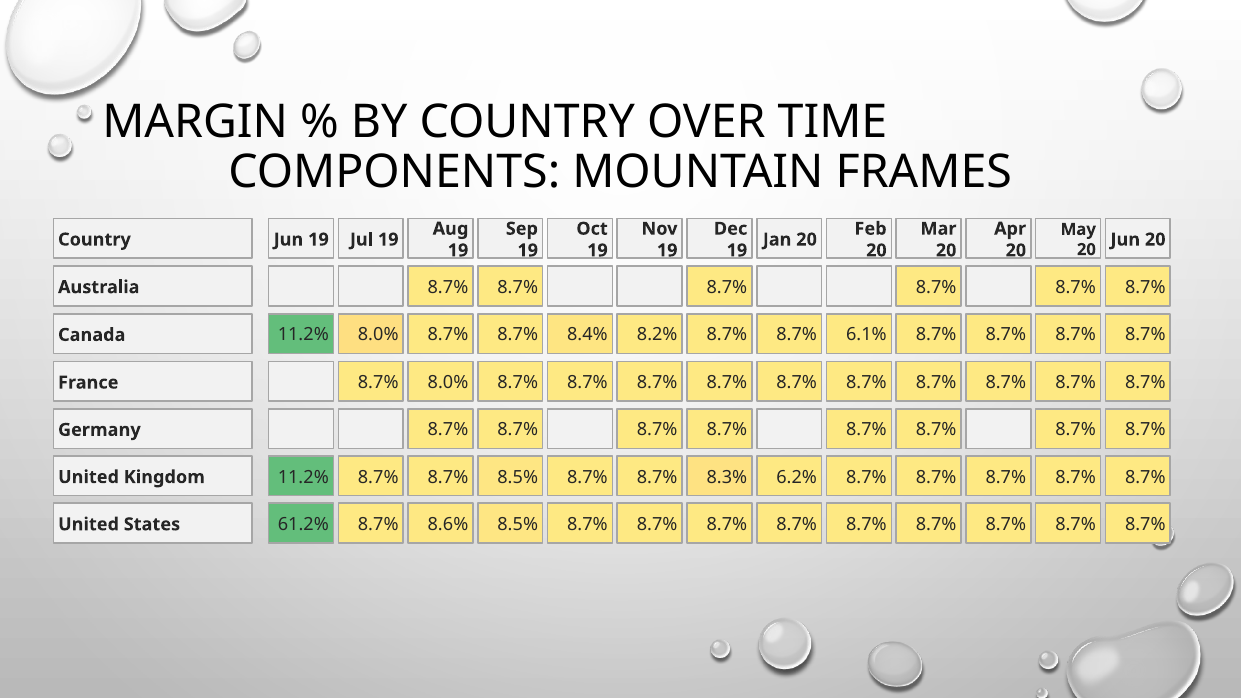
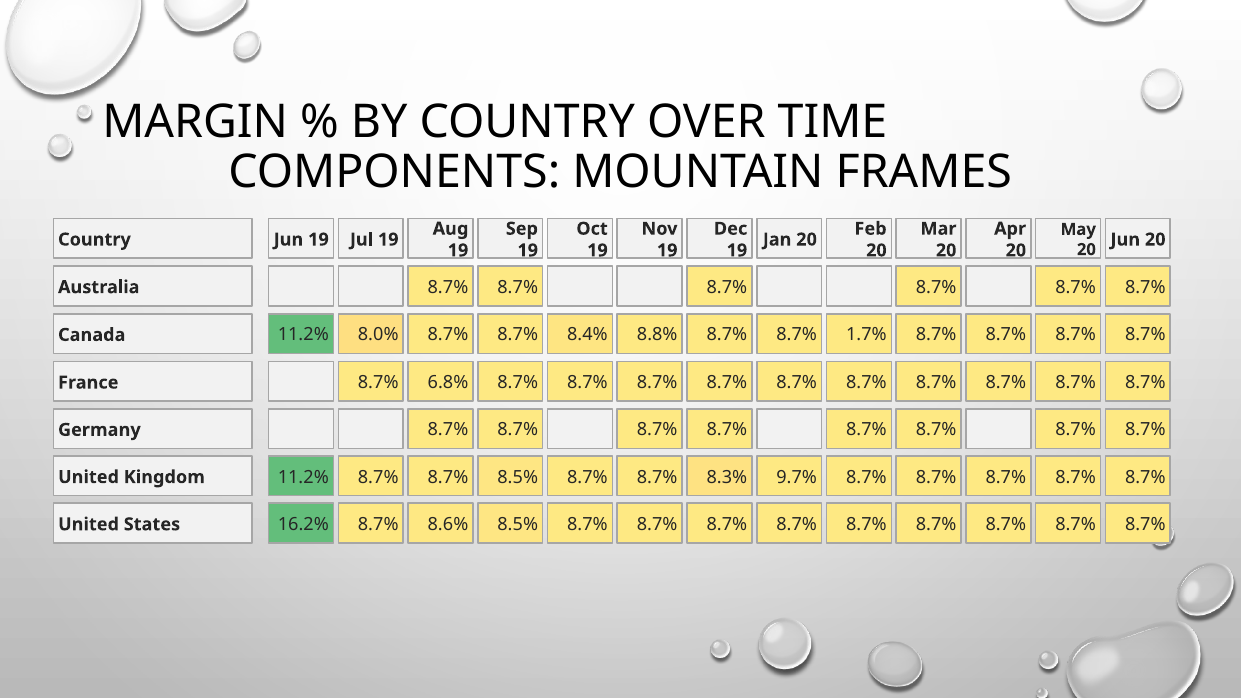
8.2%: 8.2% -> 8.8%
6.1%: 6.1% -> 1.7%
8.7% 8.0%: 8.0% -> 6.8%
6.2%: 6.2% -> 9.7%
61.2%: 61.2% -> 16.2%
